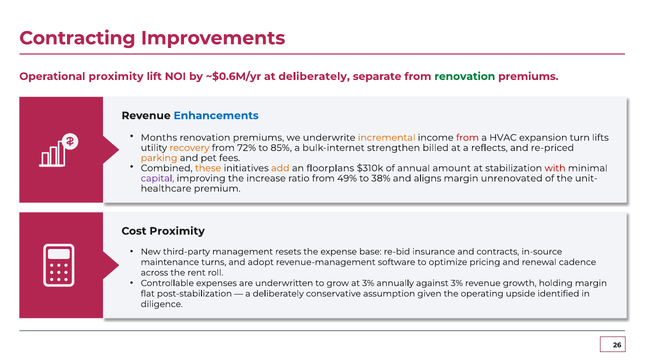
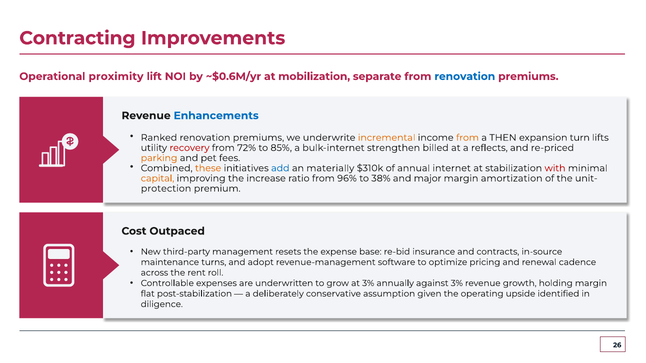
at deliberately: deliberately -> mobilization
renovation at (465, 77) colour: green -> blue
Months: Months -> Ranked
from at (468, 138) colour: red -> orange
HVAC: HVAC -> THEN
recovery colour: orange -> red
add colour: orange -> blue
floorplans: floorplans -> materially
amount: amount -> internet
capital colour: purple -> orange
49%: 49% -> 96%
aligns: aligns -> major
unrenovated: unrenovated -> amortization
healthcare: healthcare -> protection
Cost Proximity: Proximity -> Outpaced
